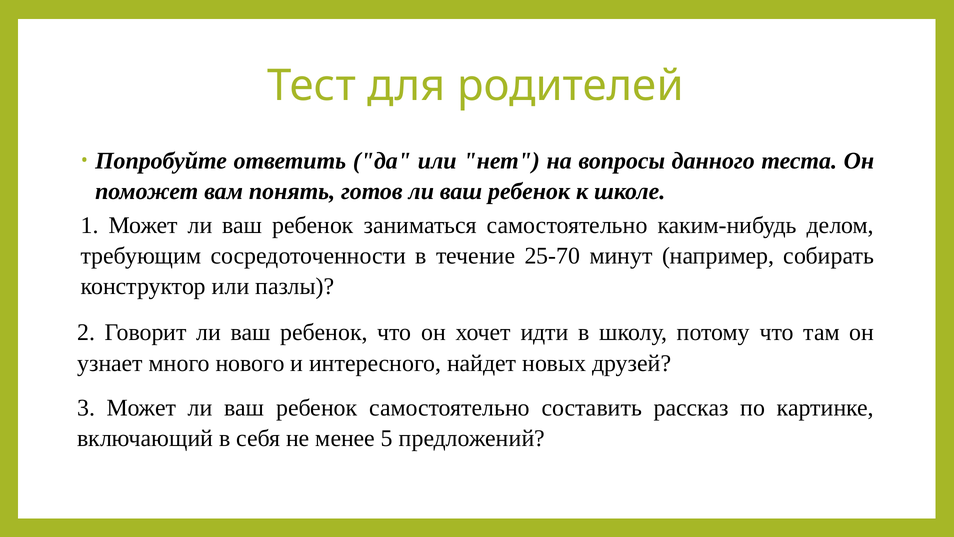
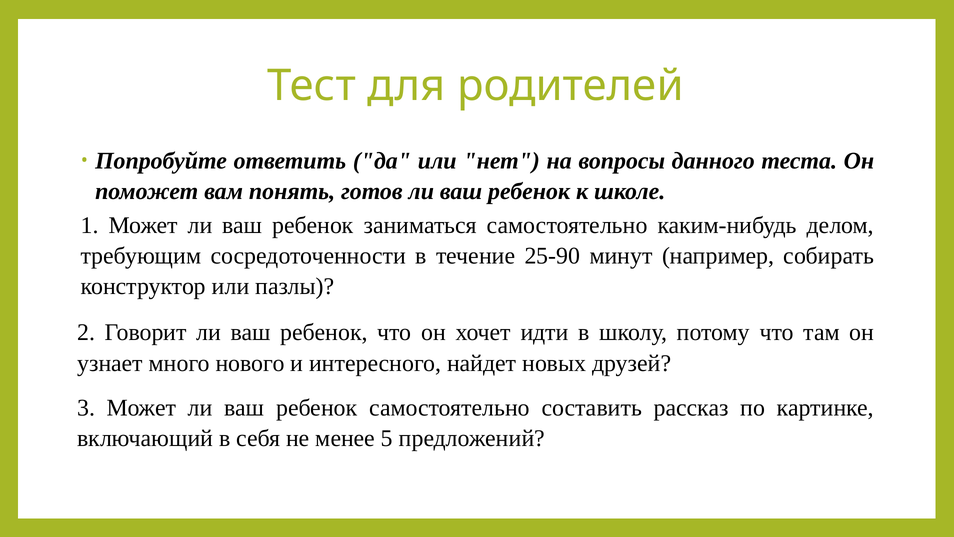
25-70: 25-70 -> 25-90
